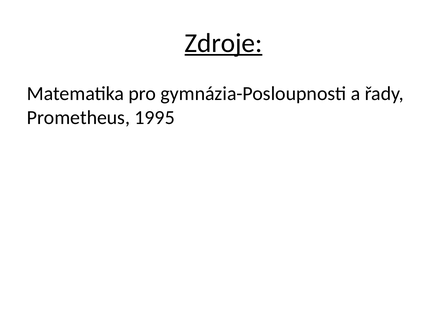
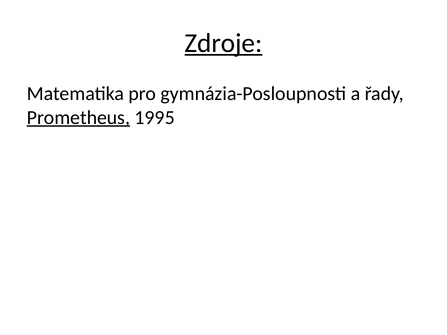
Prometheus underline: none -> present
